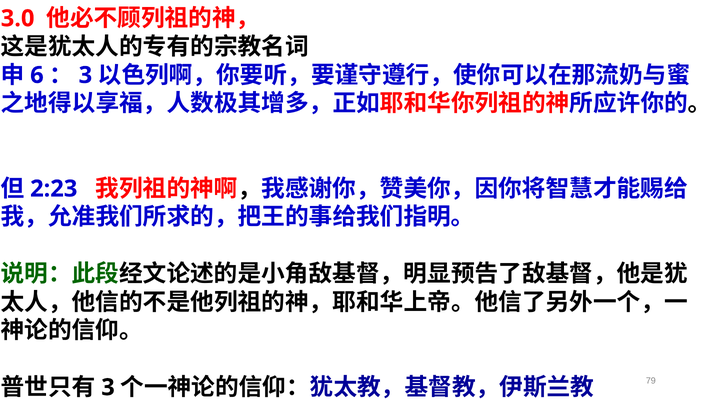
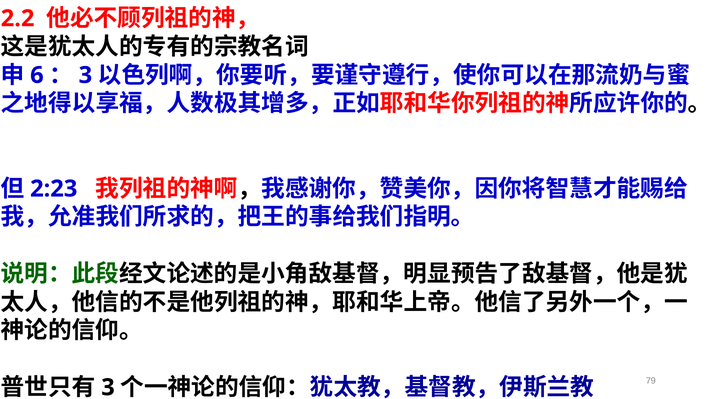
3.0: 3.0 -> 2.2
